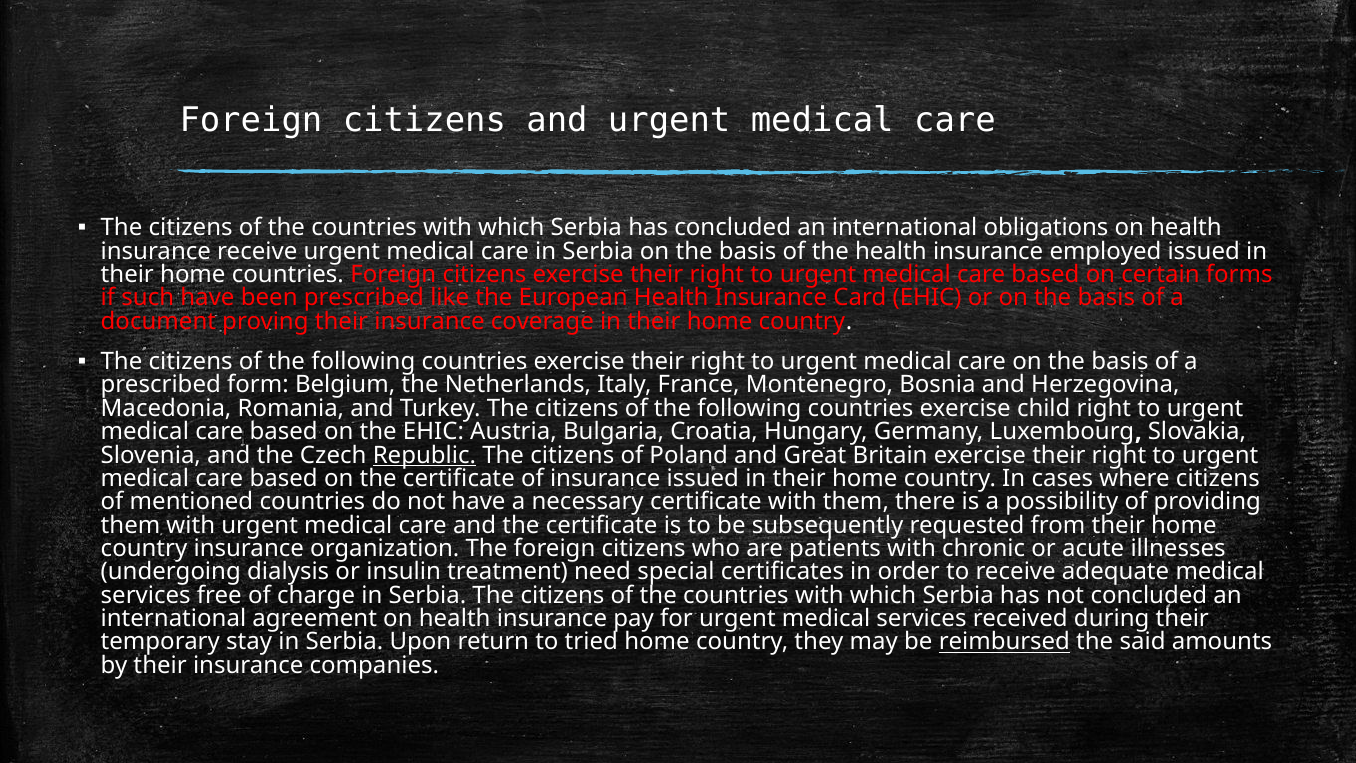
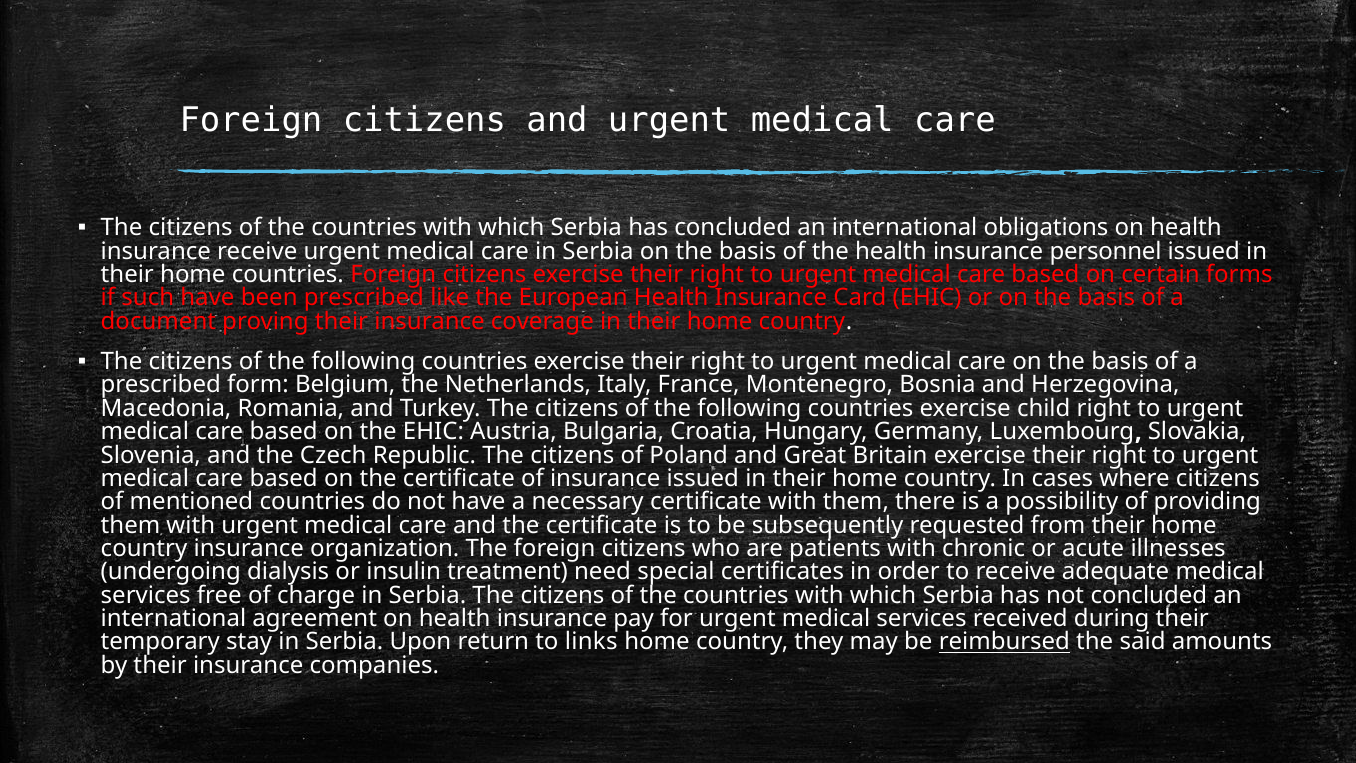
employed: employed -> personnel
Republic underline: present -> none
tried: tried -> links
